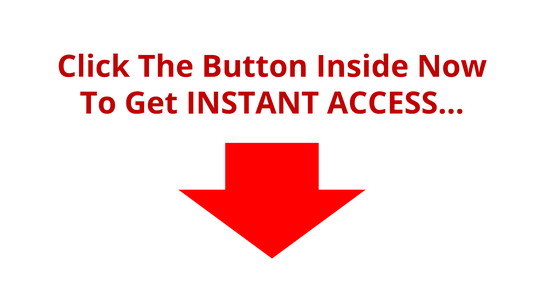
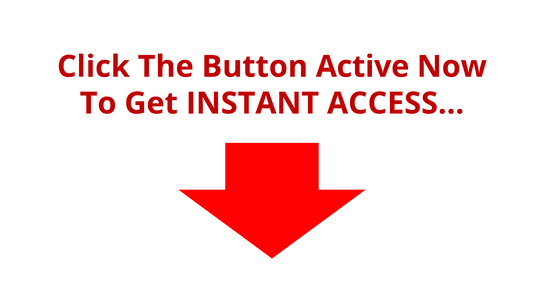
Inside: Inside -> Active
